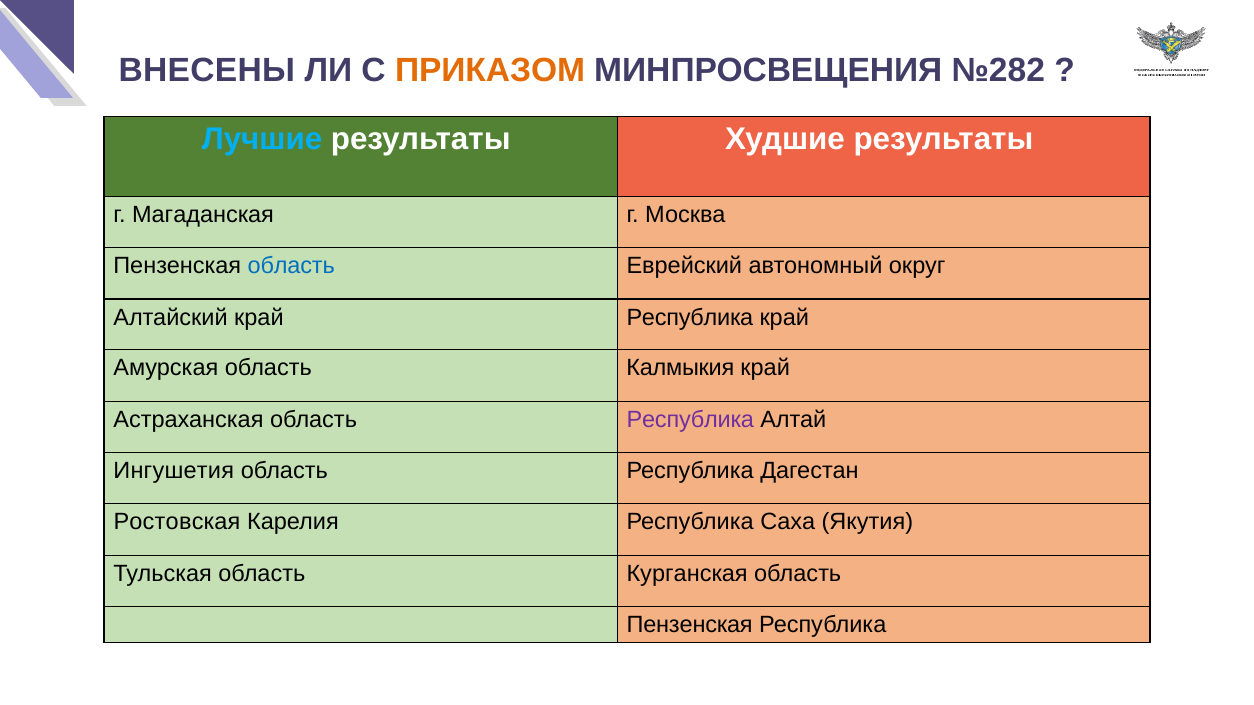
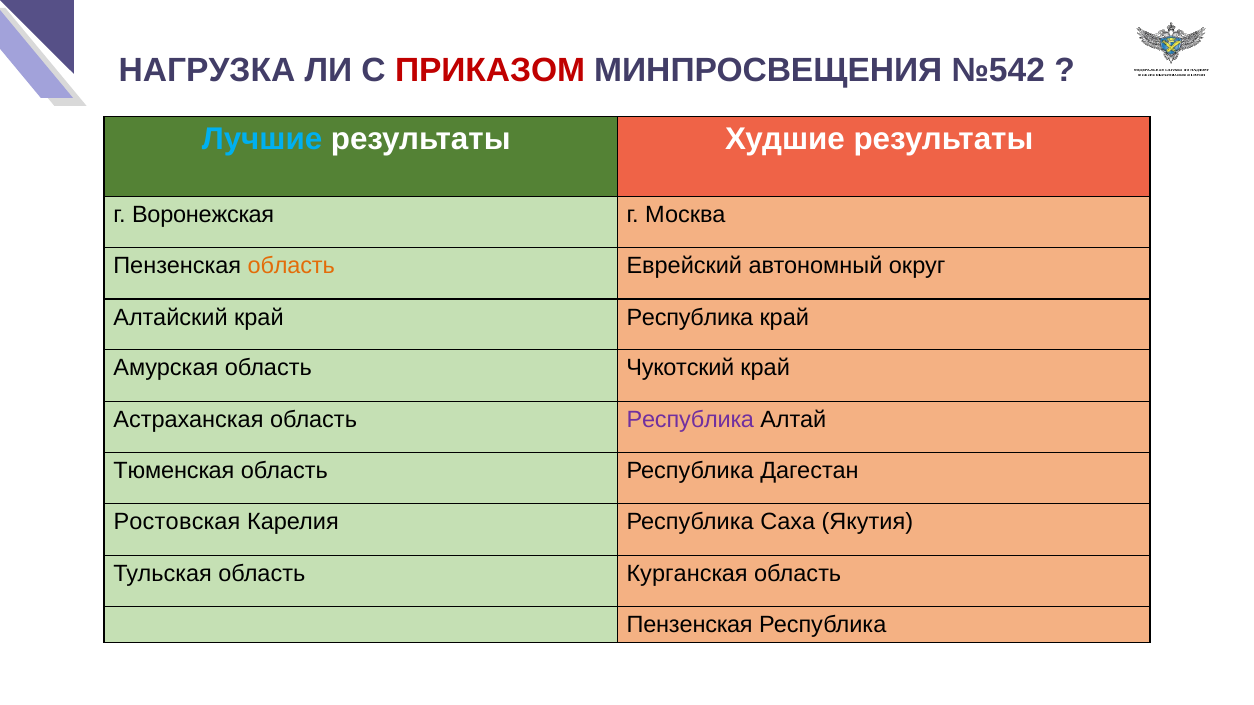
ВНЕСЕНЫ: ВНЕСЕНЫ -> НАГРУЗКА
ПРИКАЗОМ colour: orange -> red
№282: №282 -> №542
Магаданская: Магаданская -> Воронежская
область at (291, 266) colour: blue -> orange
Калмыкия: Калмыкия -> Чукотский
Ингушетия: Ингушетия -> Тюменская
